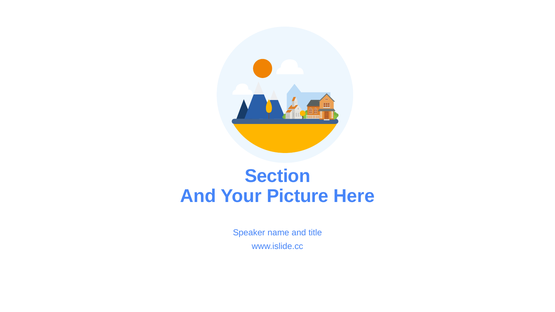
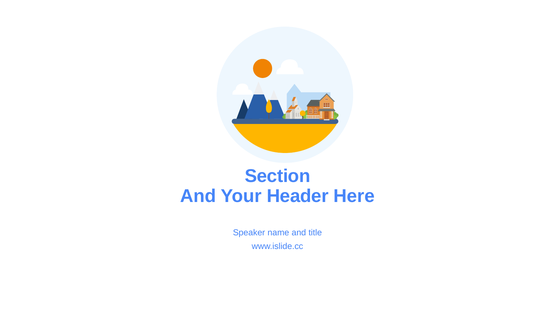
Picture: Picture -> Header
